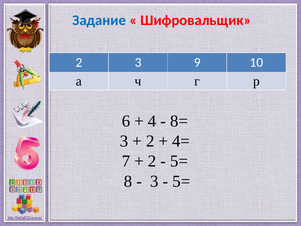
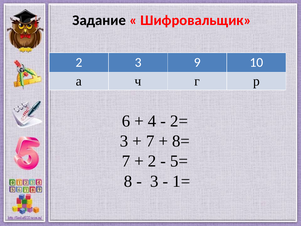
Задание colour: blue -> black
8=: 8= -> 2=
2 at (150, 141): 2 -> 7
4=: 4= -> 8=
5= at (181, 181): 5= -> 1=
